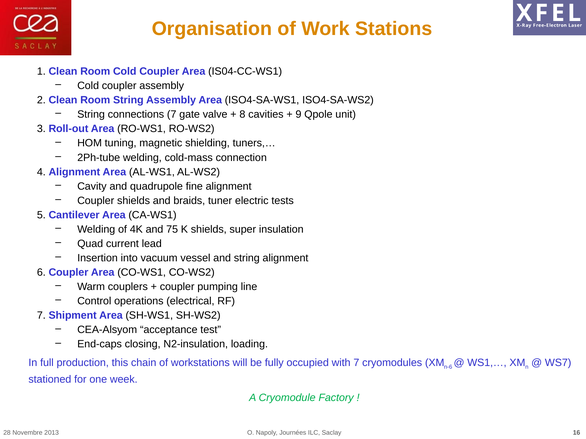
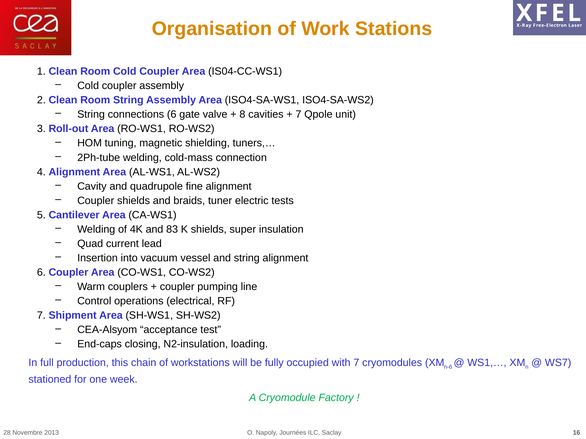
connections 7: 7 -> 6
9 at (298, 115): 9 -> 7
75: 75 -> 83
